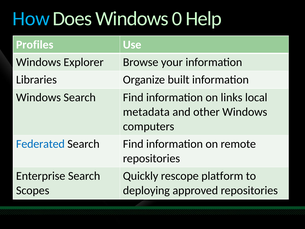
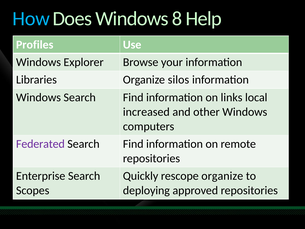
0: 0 -> 8
built: built -> silos
metadata: metadata -> increased
Federated colour: blue -> purple
rescope platform: platform -> organize
